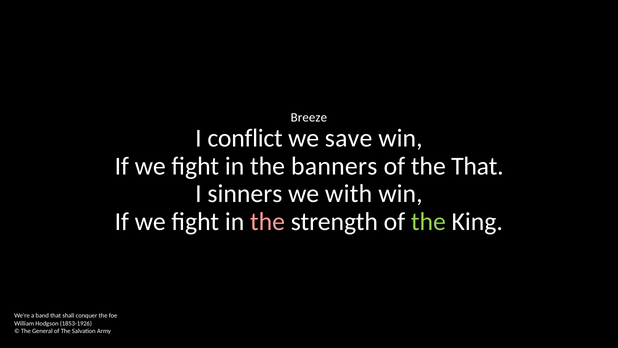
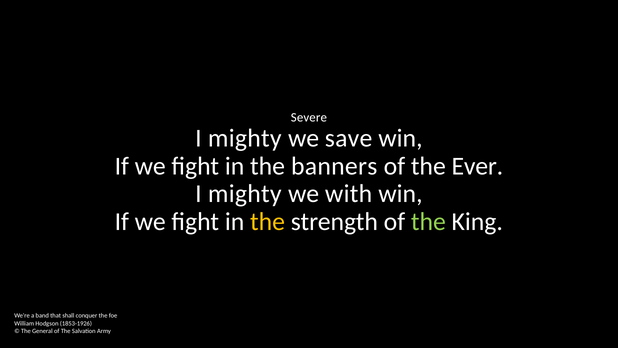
Breeze: Breeze -> Severe
conflict at (245, 138): conflict -> mighty
the That: That -> Ever
sinners at (245, 194): sinners -> mighty
the at (268, 222) colour: pink -> yellow
